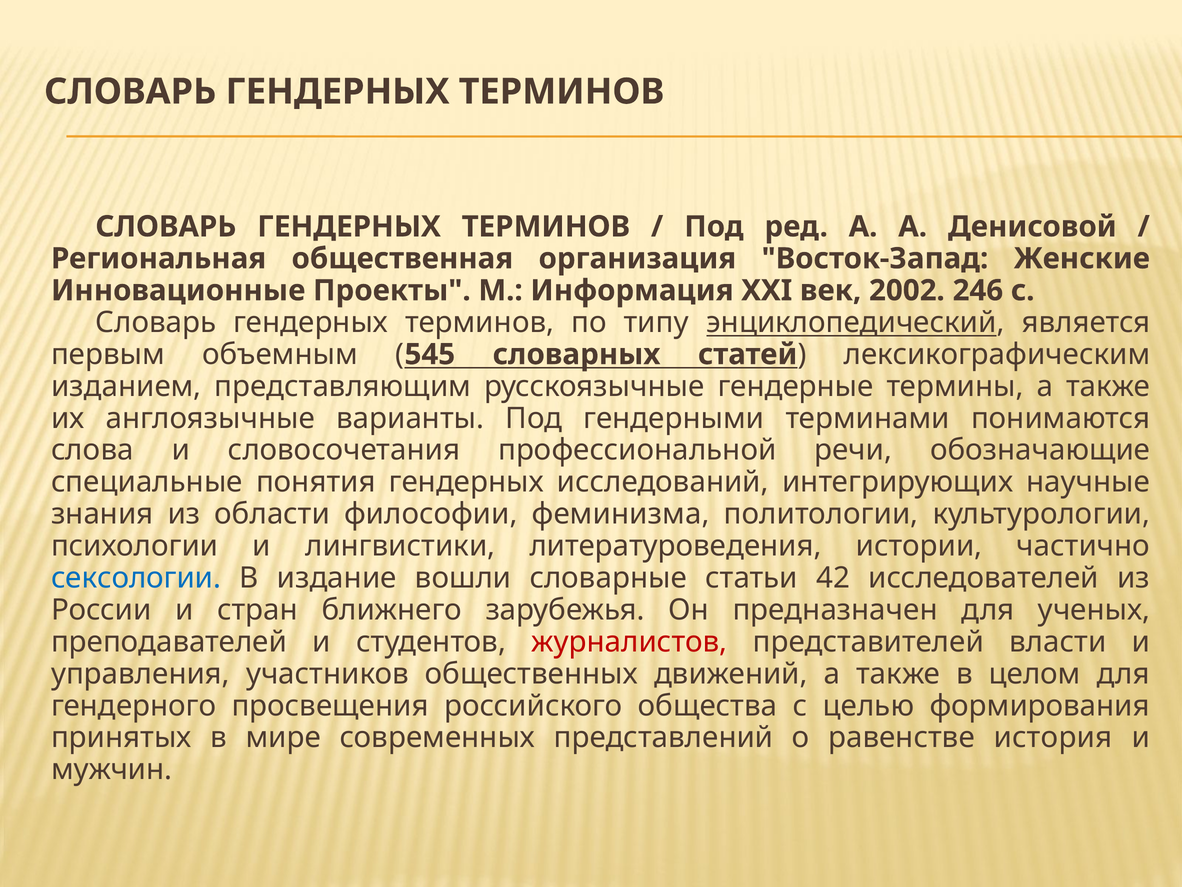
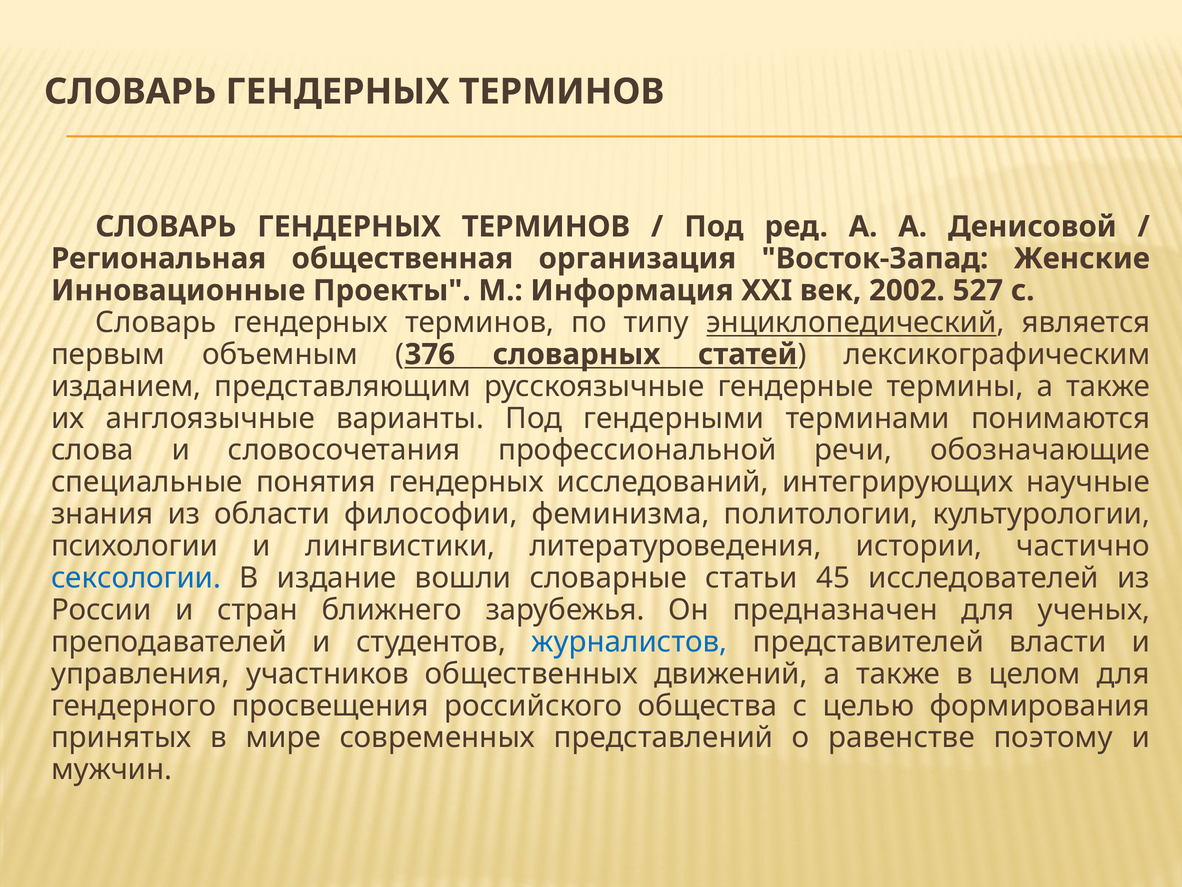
246: 246 -> 527
545: 545 -> 376
42: 42 -> 45
журналистов colour: red -> blue
история: история -> поэтому
